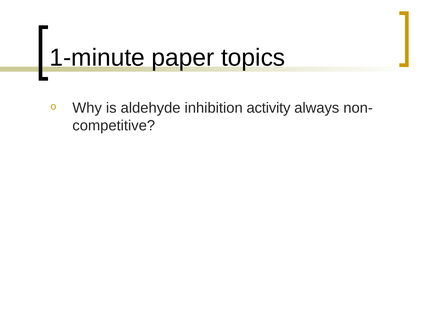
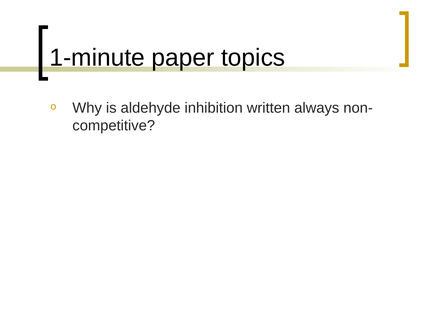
activity: activity -> written
